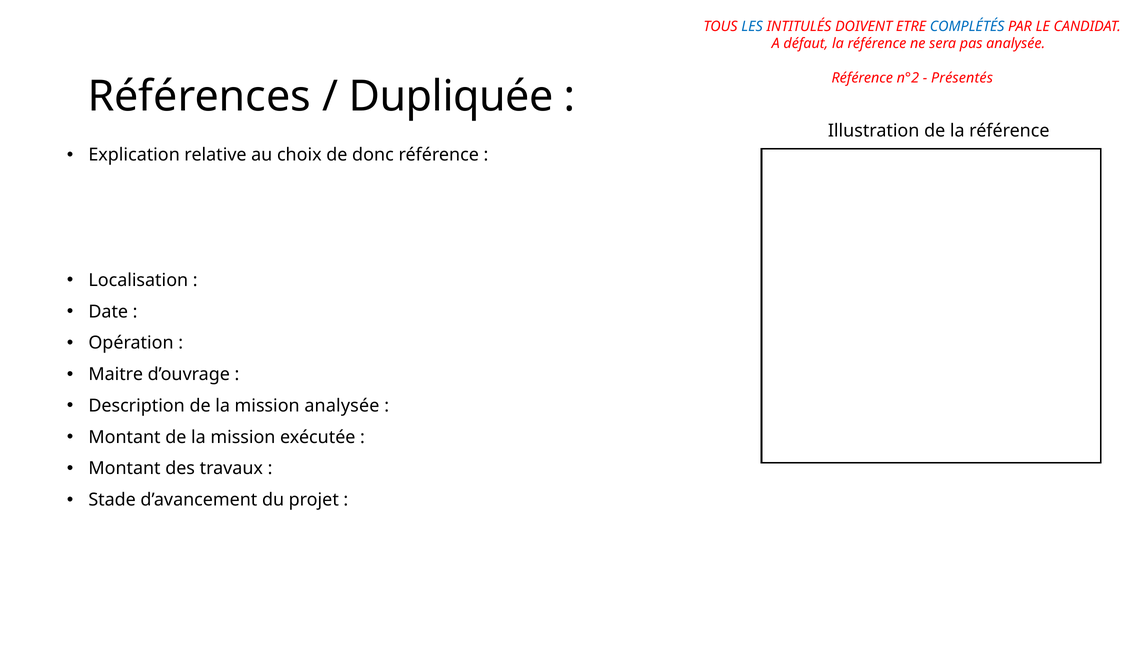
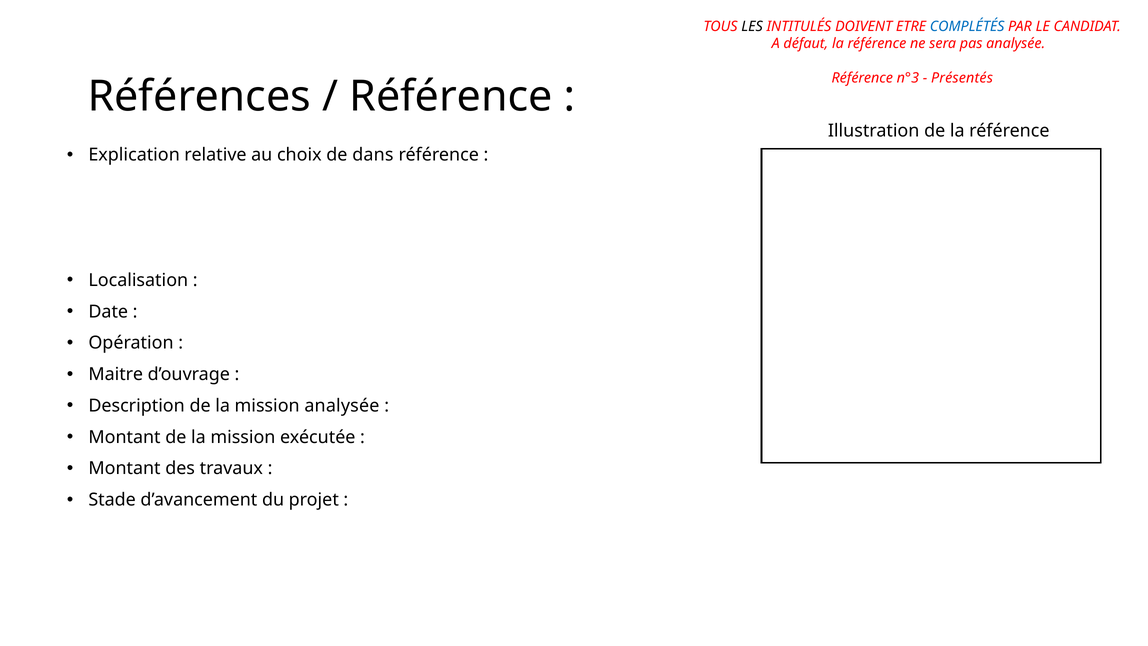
LES colour: blue -> black
n°2: n°2 -> n°3
Dupliquée at (451, 96): Dupliquée -> Référence
donc: donc -> dans
